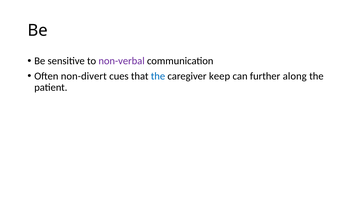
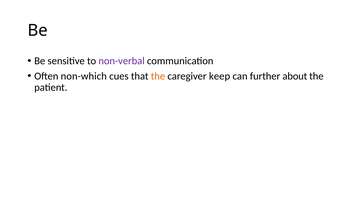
non-divert: non-divert -> non-which
the at (158, 76) colour: blue -> orange
along: along -> about
